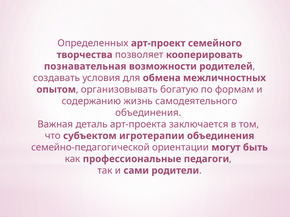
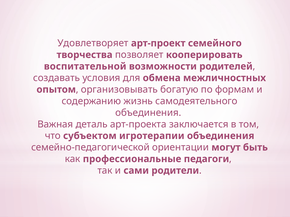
Определенных: Определенных -> Удовлетворяет
познавательная: познавательная -> воспитательной
